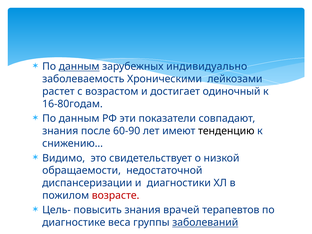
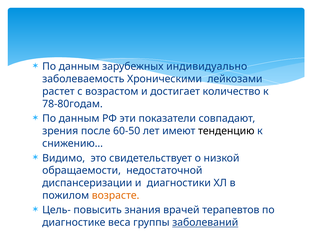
данным at (79, 67) underline: present -> none
одиночный: одиночный -> количество
16-80годам: 16-80годам -> 78-80годам
знания at (60, 131): знания -> зрения
60-90: 60-90 -> 60-50
возрасте colour: red -> orange
